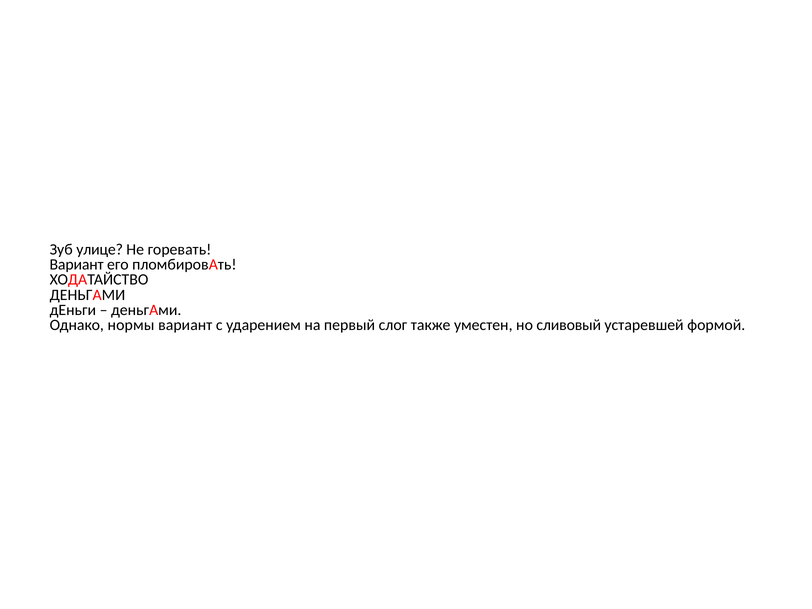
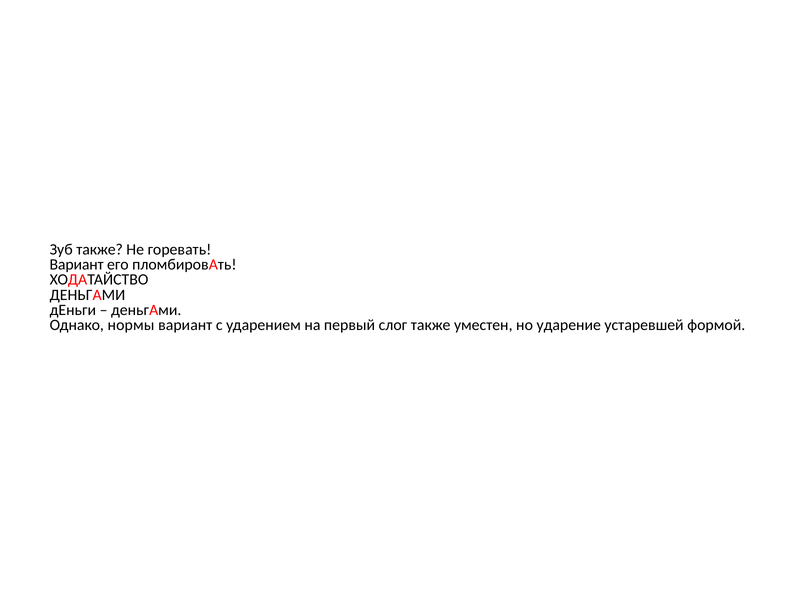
Зуб улице: улице -> также
сливовый: сливовый -> ударение
